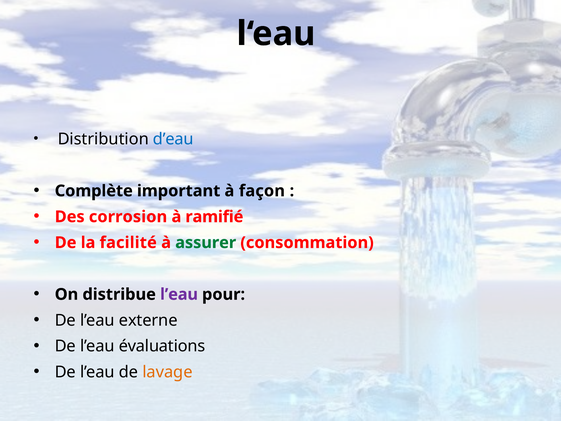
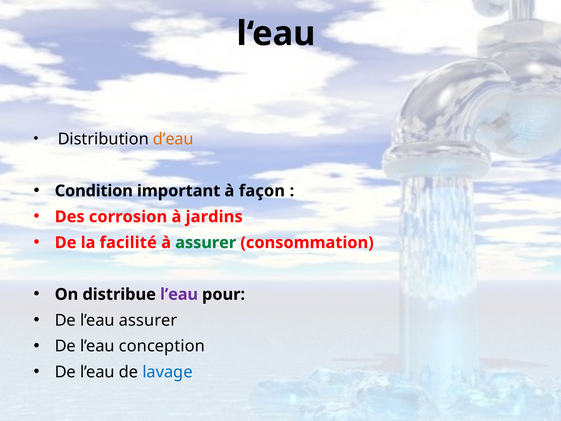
d’eau colour: blue -> orange
Complète: Complète -> Condition
ramifié: ramifié -> jardins
l’eau externe: externe -> assurer
évaluations: évaluations -> conception
lavage colour: orange -> blue
